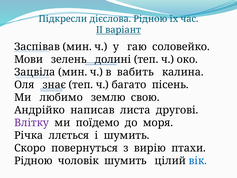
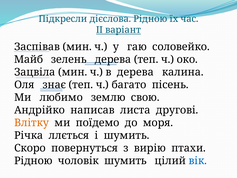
Мови: Мови -> Майб
зелень долині: долині -> дерева
в вабить: вабить -> дерева
Влітку colour: purple -> orange
